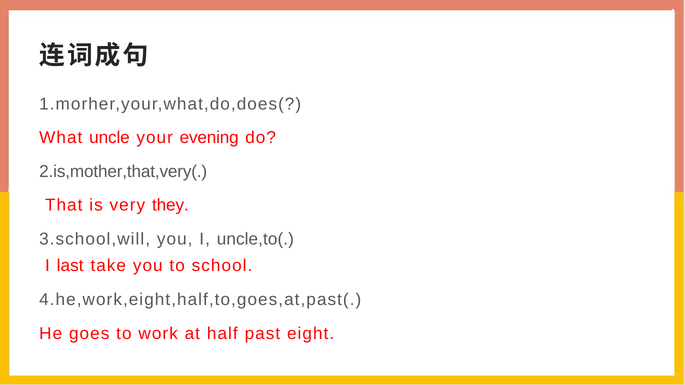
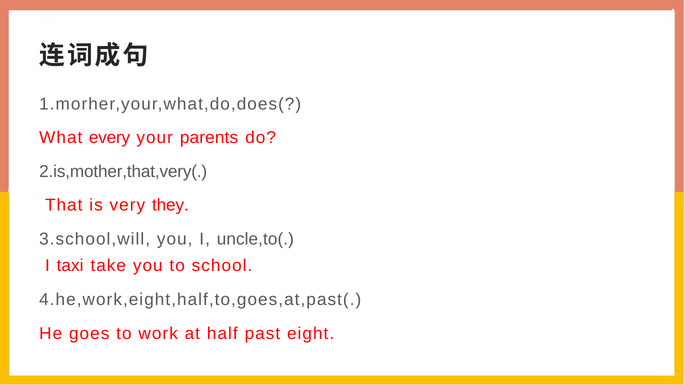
uncle: uncle -> every
evening: evening -> parents
last: last -> taxi
